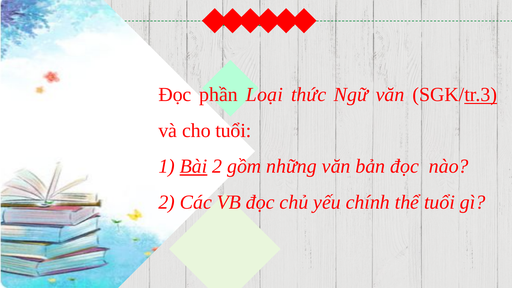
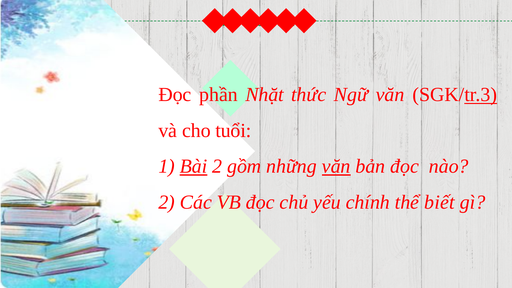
Loại: Loại -> Nhặt
văn at (336, 166) underline: none -> present
thể tuổi: tuổi -> biết
